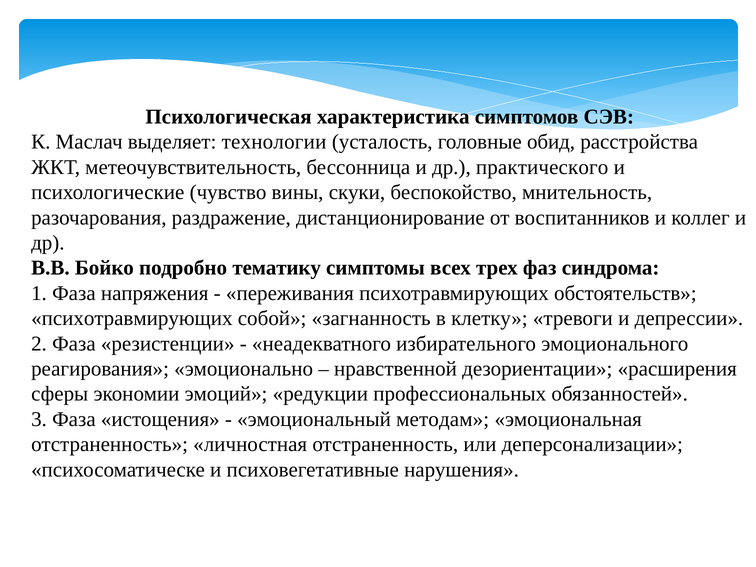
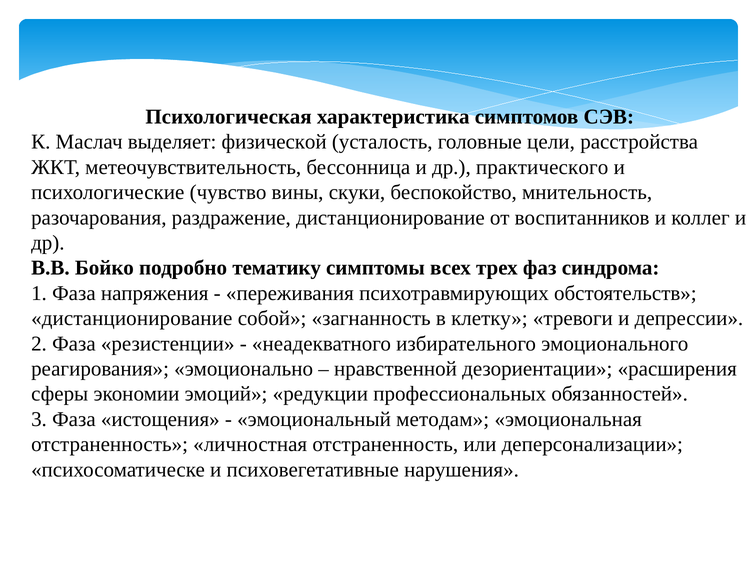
технологии: технологии -> физической
обид: обид -> цели
психотравмирующих at (132, 318): психотравмирующих -> дистанционирование
